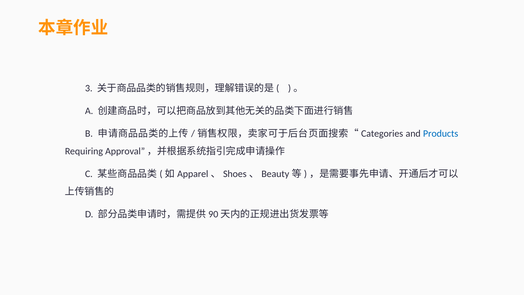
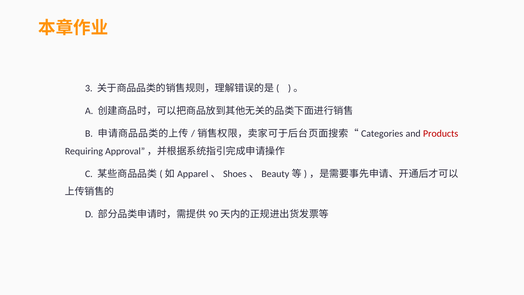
Products colour: blue -> red
